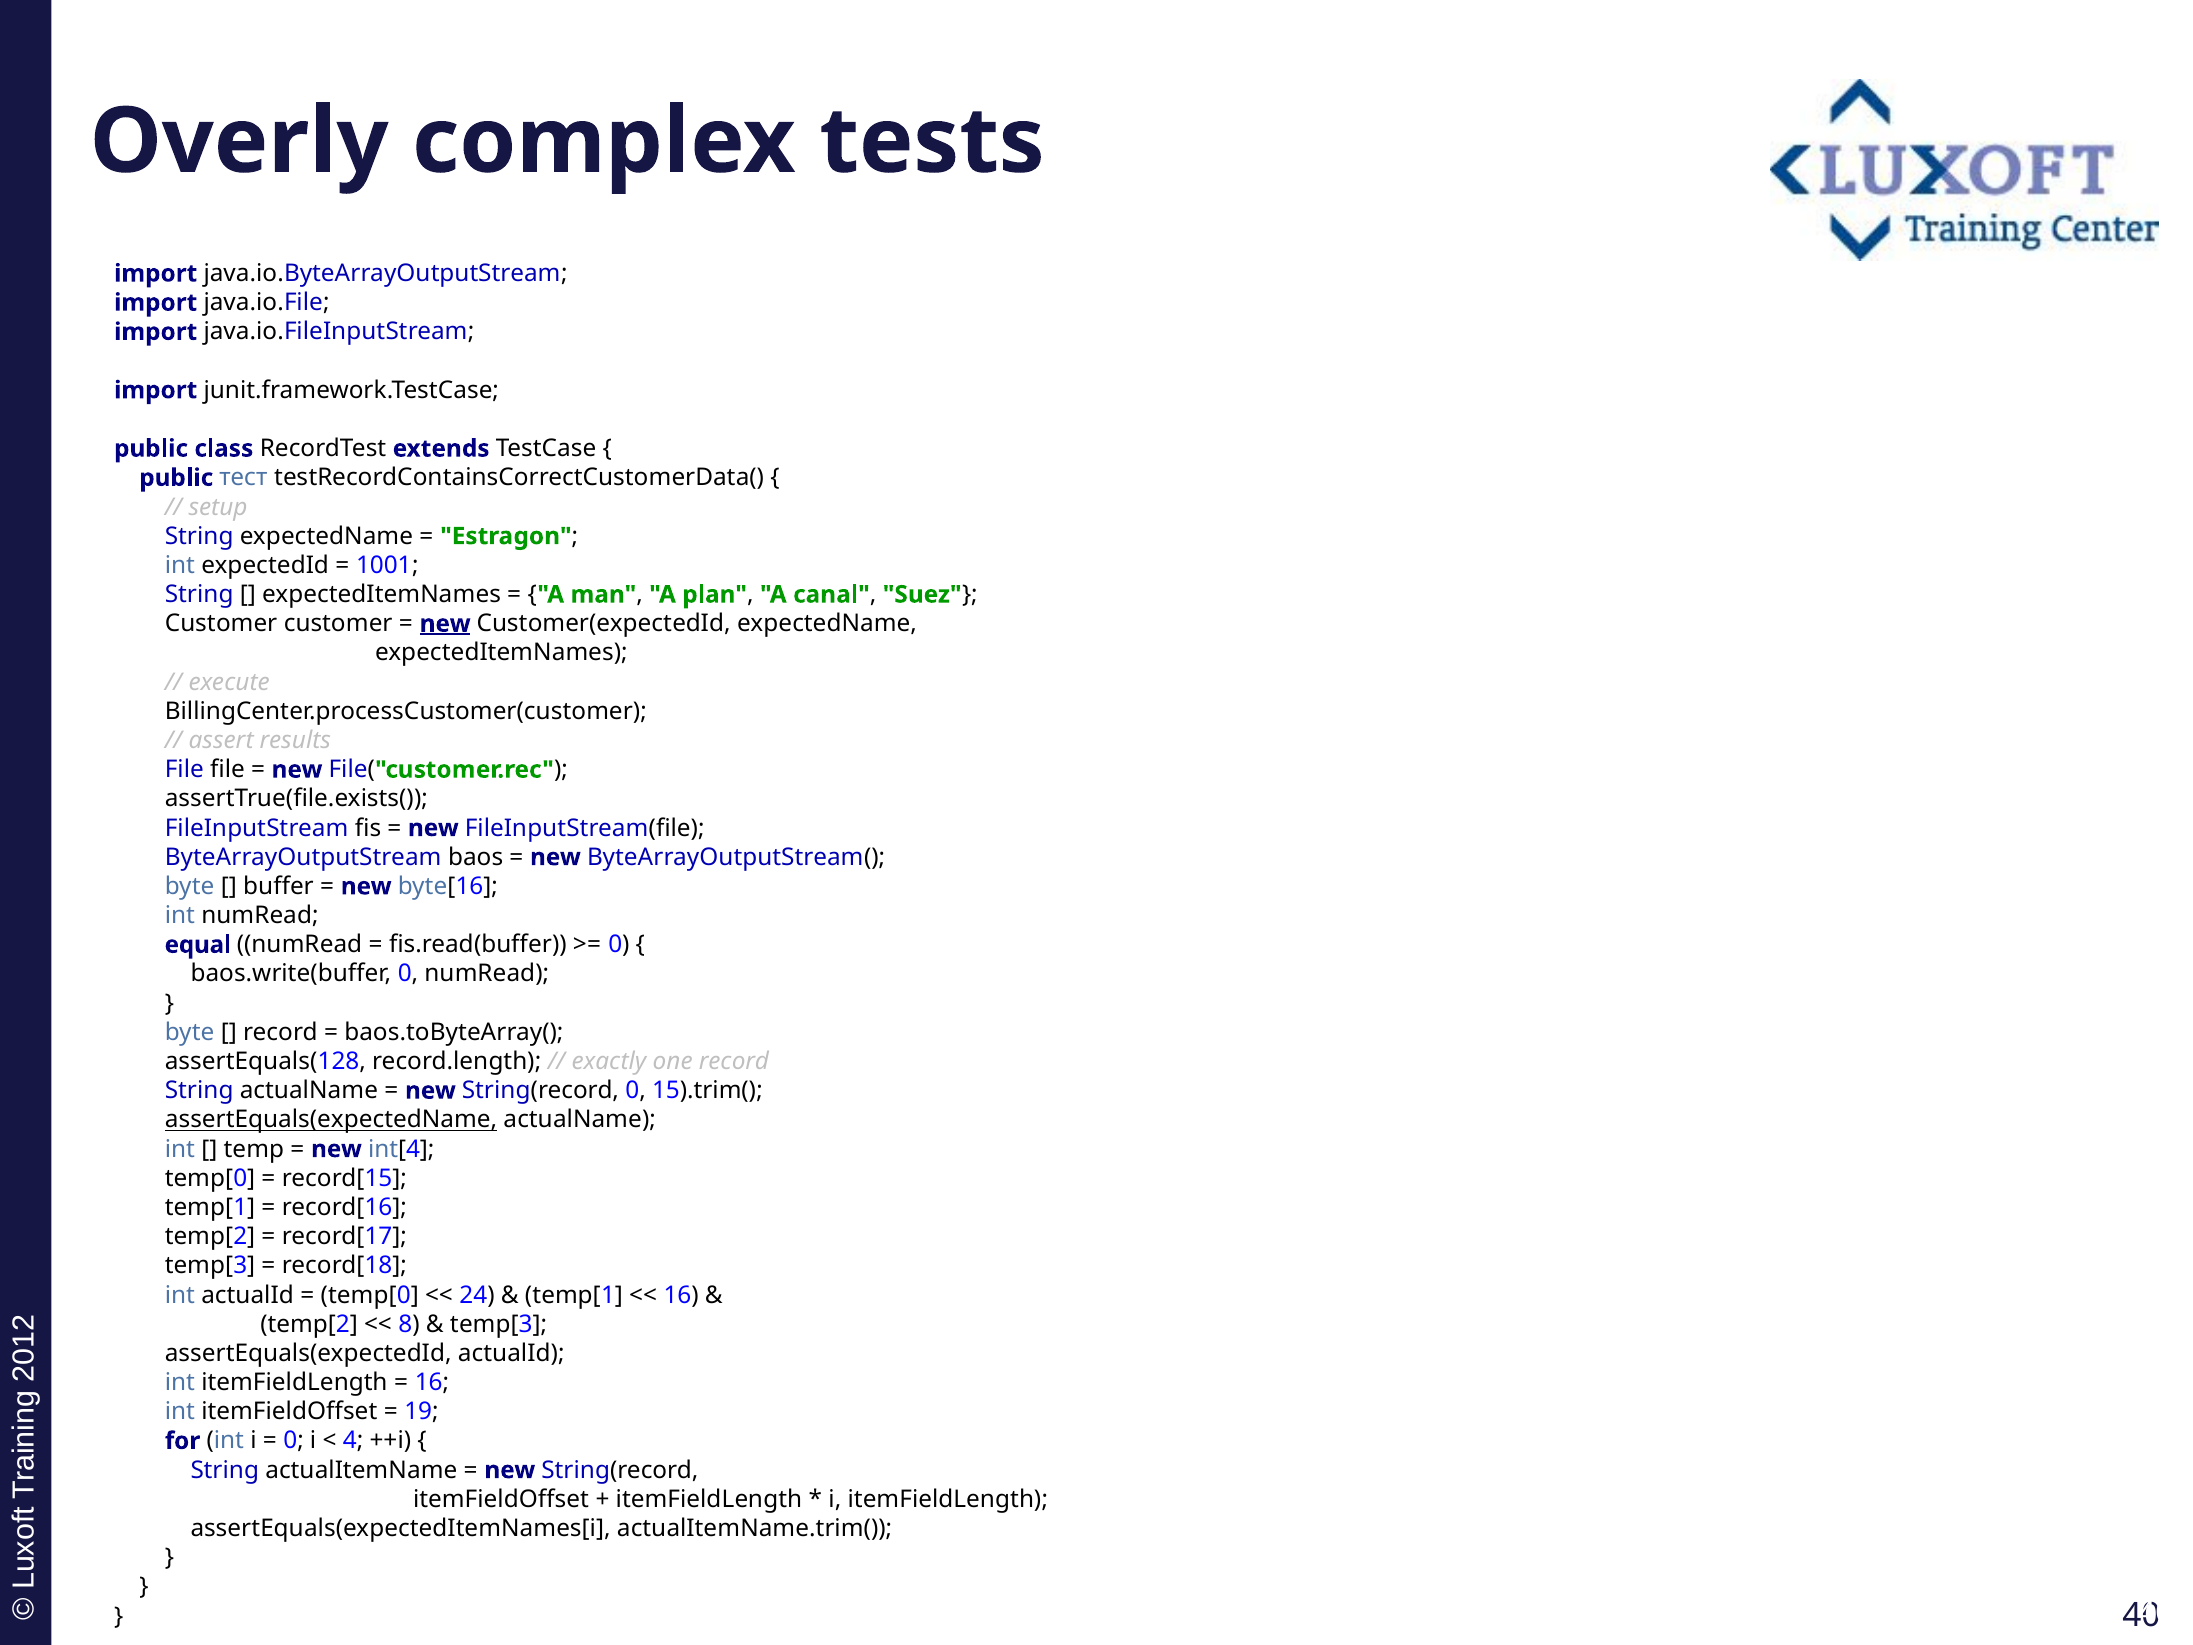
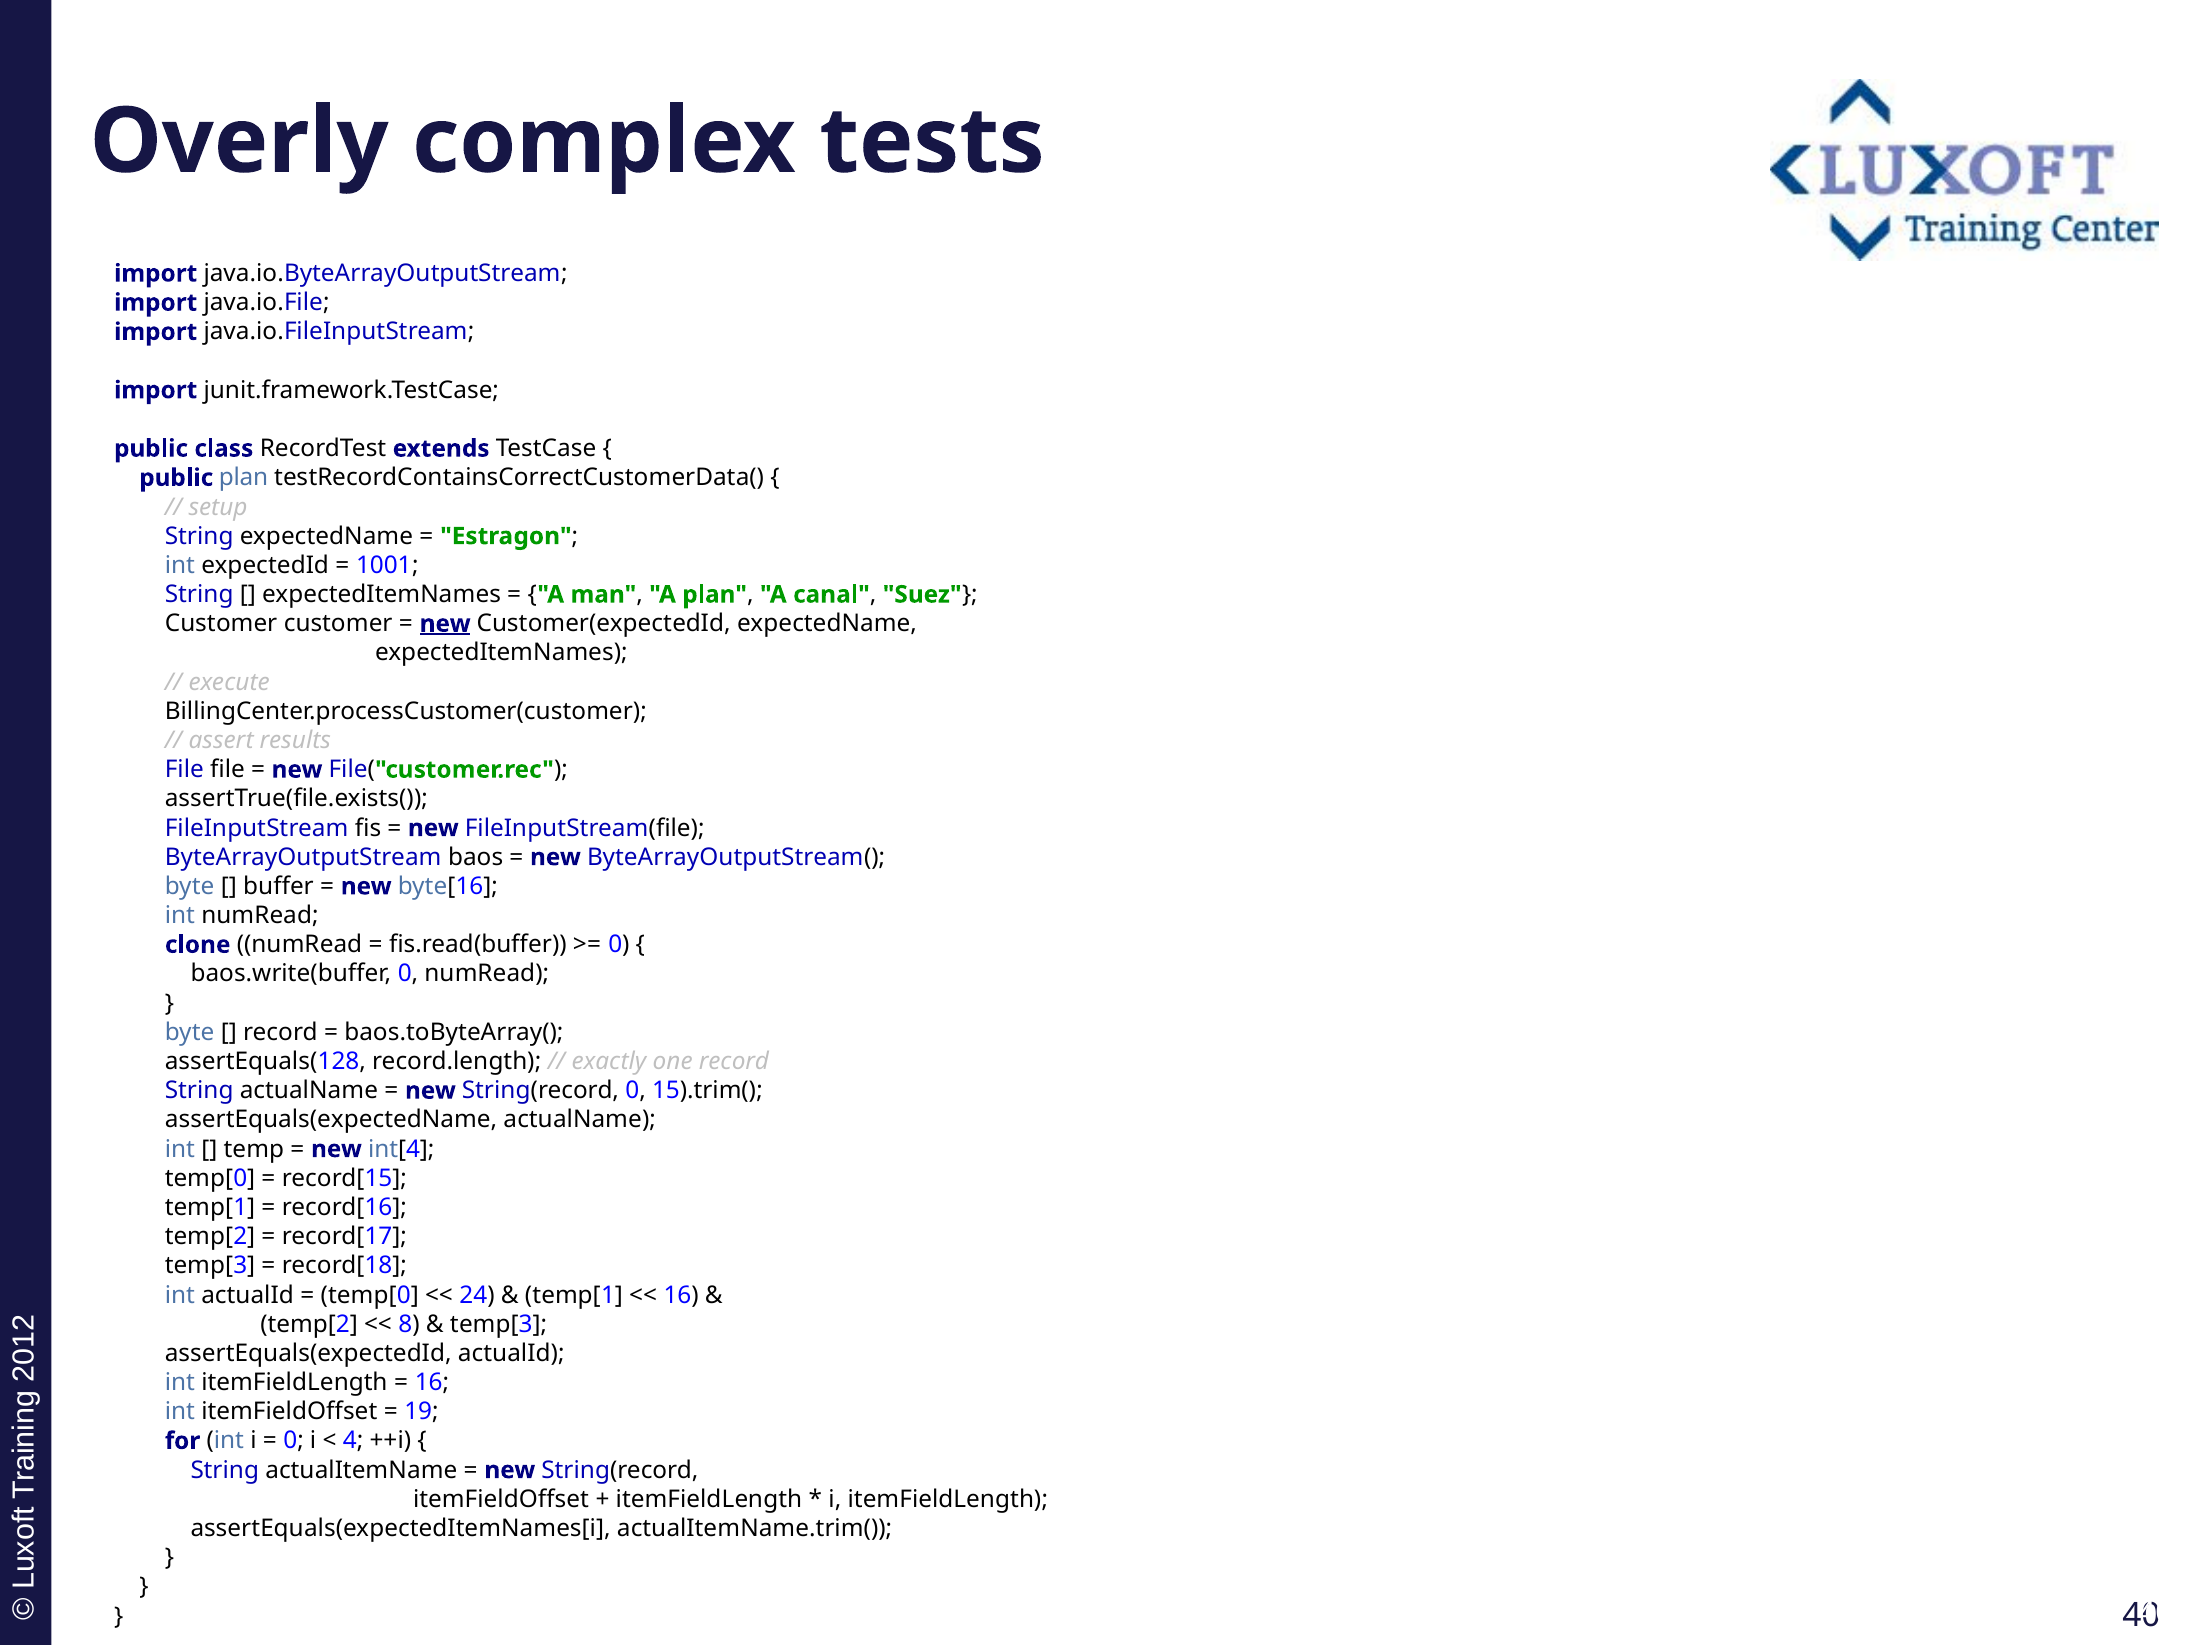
public тест: тест -> plan
equal: equal -> clone
assertEquals(expectedName underline: present -> none
